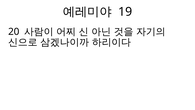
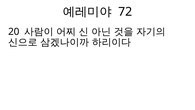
19: 19 -> 72
